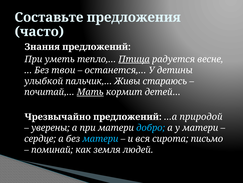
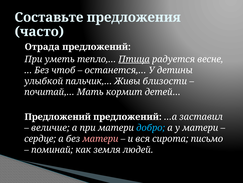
Знания: Знания -> Отрада
твои: твои -> чтоб
стараюсь: стараюсь -> близости
Мать underline: present -> none
Чрезвычайно at (58, 116): Чрезвычайно -> Предложений
природой: природой -> заставил
уверены: уверены -> величие
матери at (100, 138) colour: light blue -> pink
